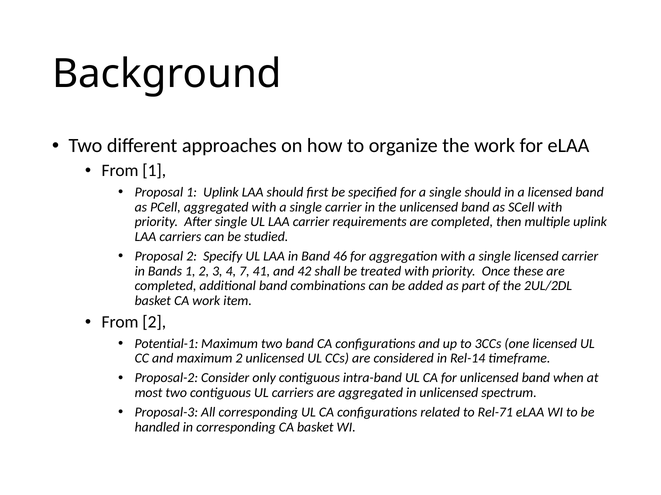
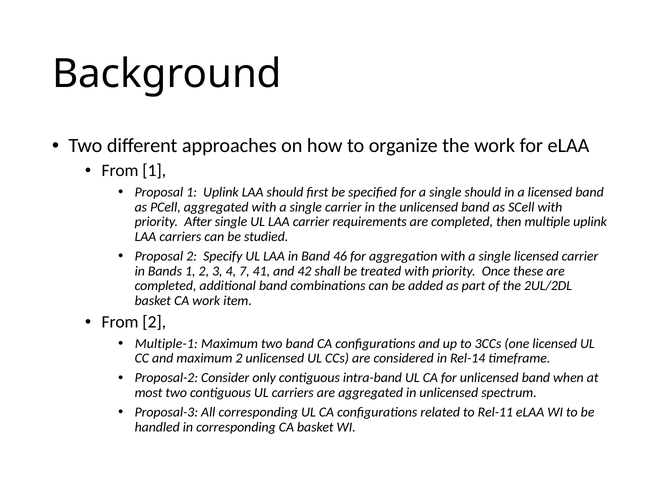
Potential-1: Potential-1 -> Multiple-1
Rel-71: Rel-71 -> Rel-11
